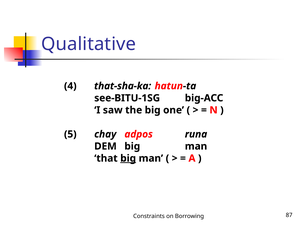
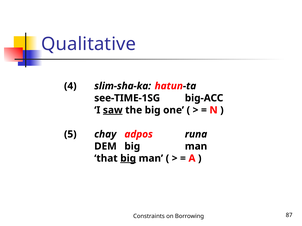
that-sha-ka: that-sha-ka -> slim-sha-ka
see-BITU-1SG: see-BITU-1SG -> see-TIME-1SG
saw underline: none -> present
